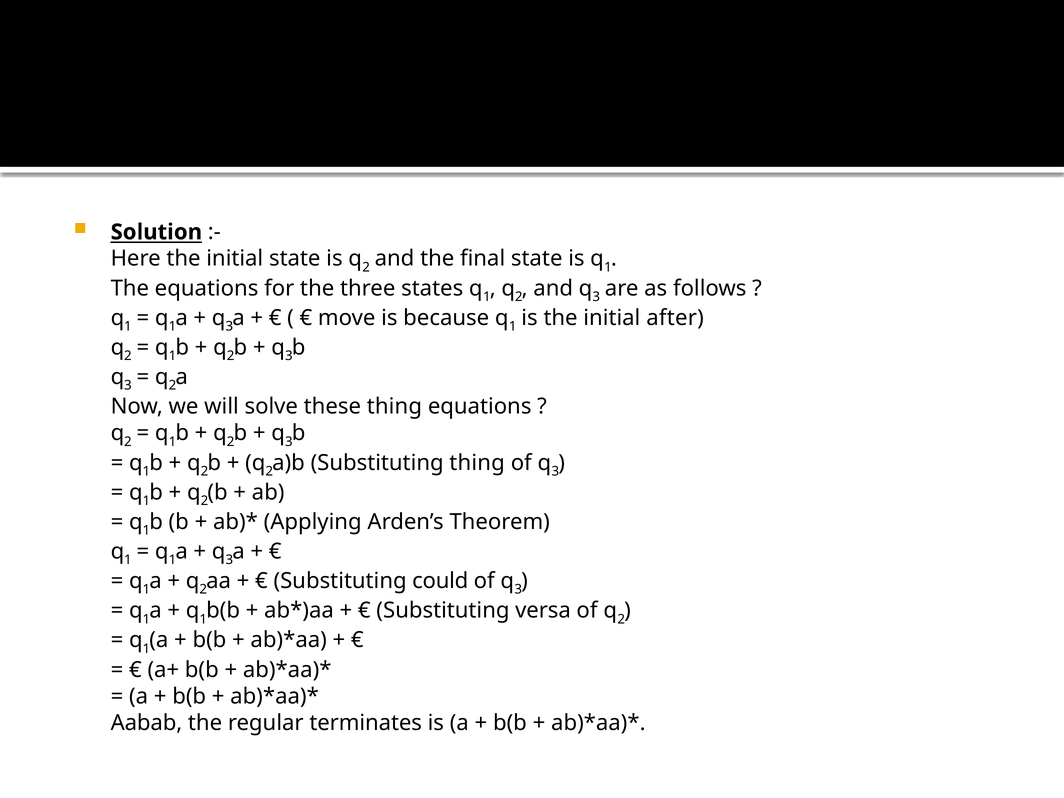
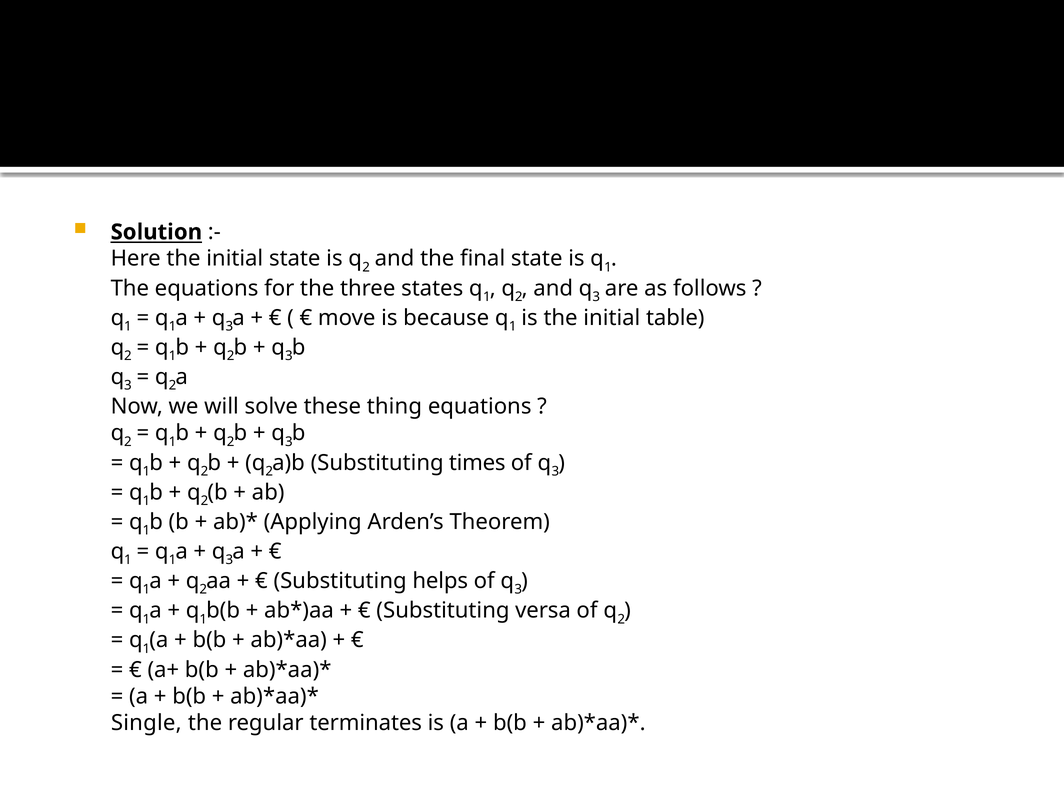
after: after -> table
Substituting thing: thing -> times
could: could -> helps
Aabab: Aabab -> Single
